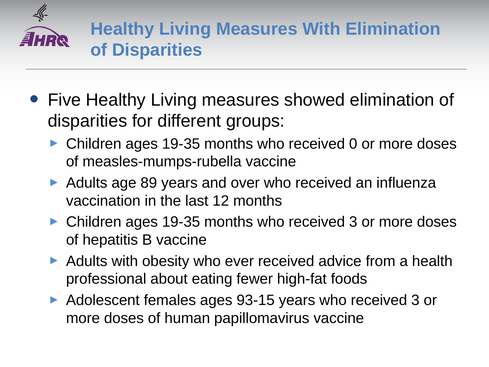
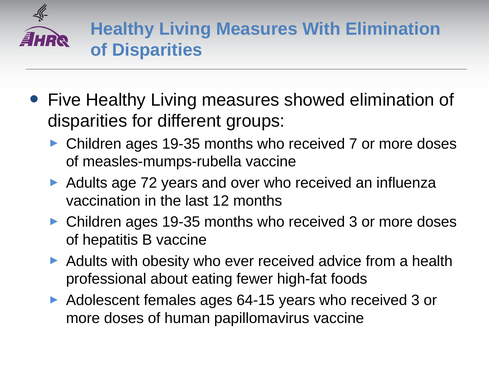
0: 0 -> 7
89: 89 -> 72
93-15: 93-15 -> 64-15
